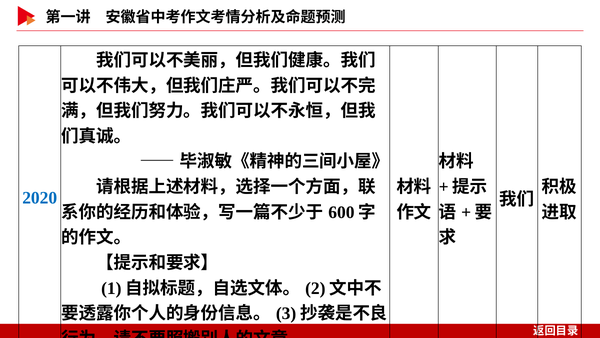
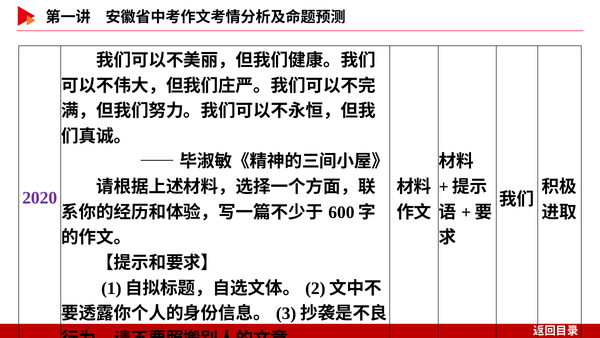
2020 colour: blue -> purple
